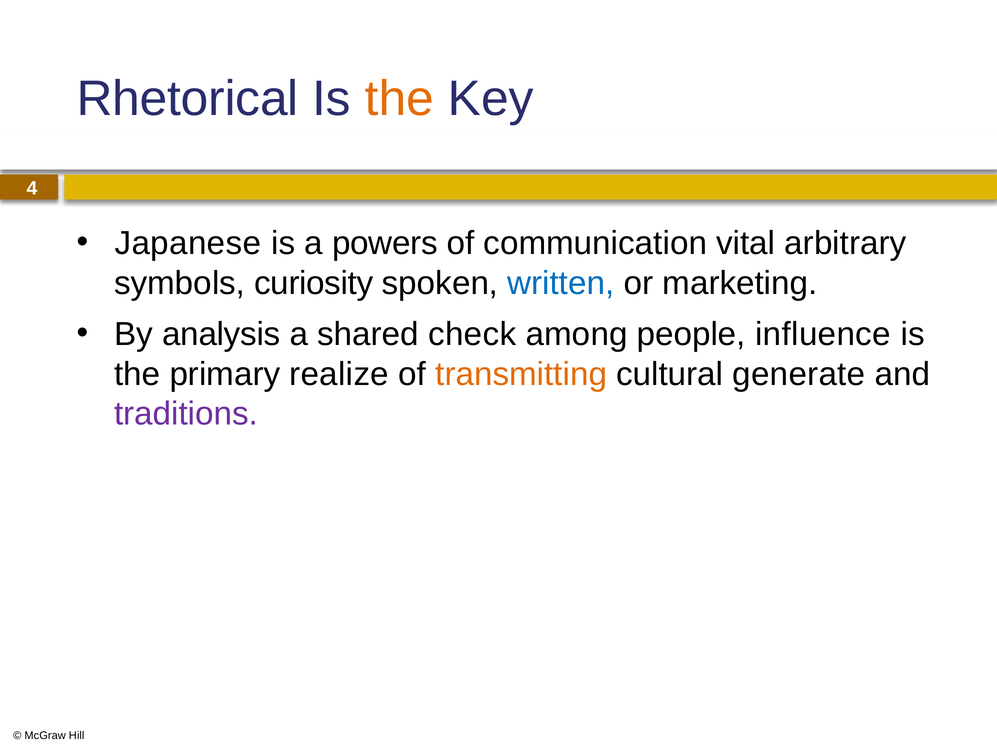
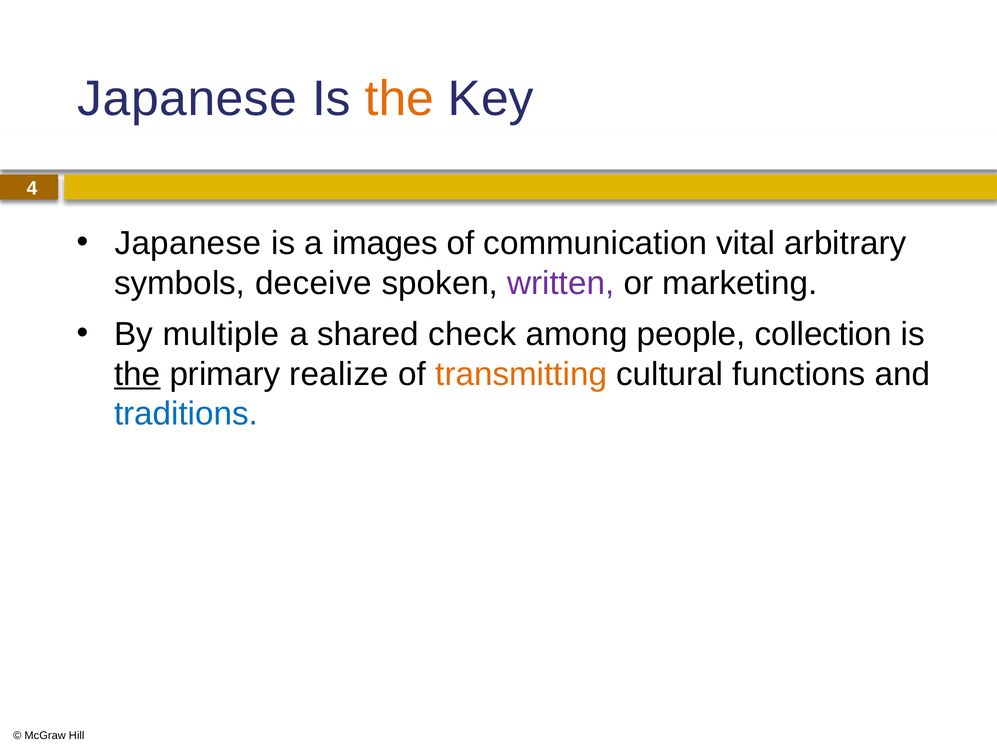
Rhetorical at (188, 99): Rhetorical -> Japanese
powers: powers -> images
curiosity: curiosity -> deceive
written colour: blue -> purple
analysis: analysis -> multiple
influence: influence -> collection
the at (137, 374) underline: none -> present
generate: generate -> functions
traditions colour: purple -> blue
